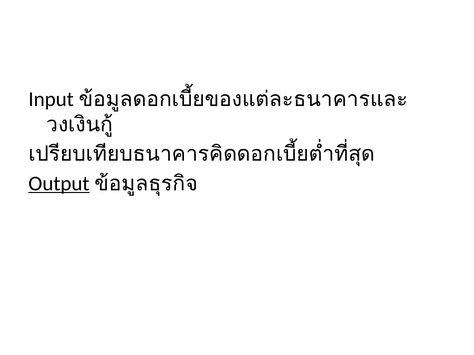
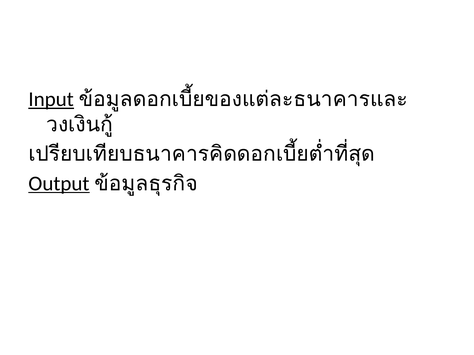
Input underline: none -> present
